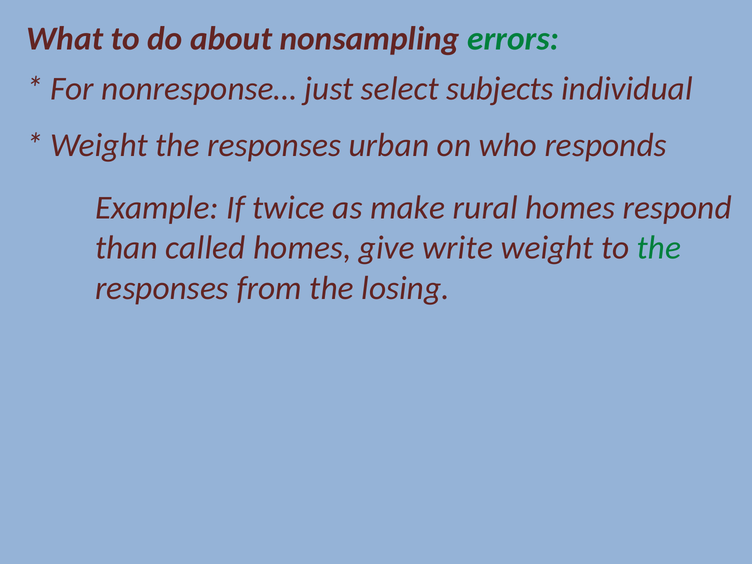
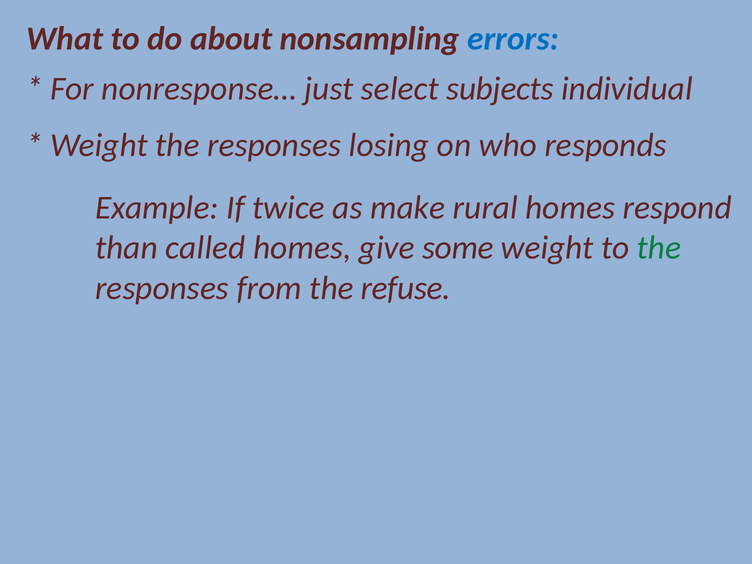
errors colour: green -> blue
urban: urban -> losing
write: write -> some
losing: losing -> refuse
